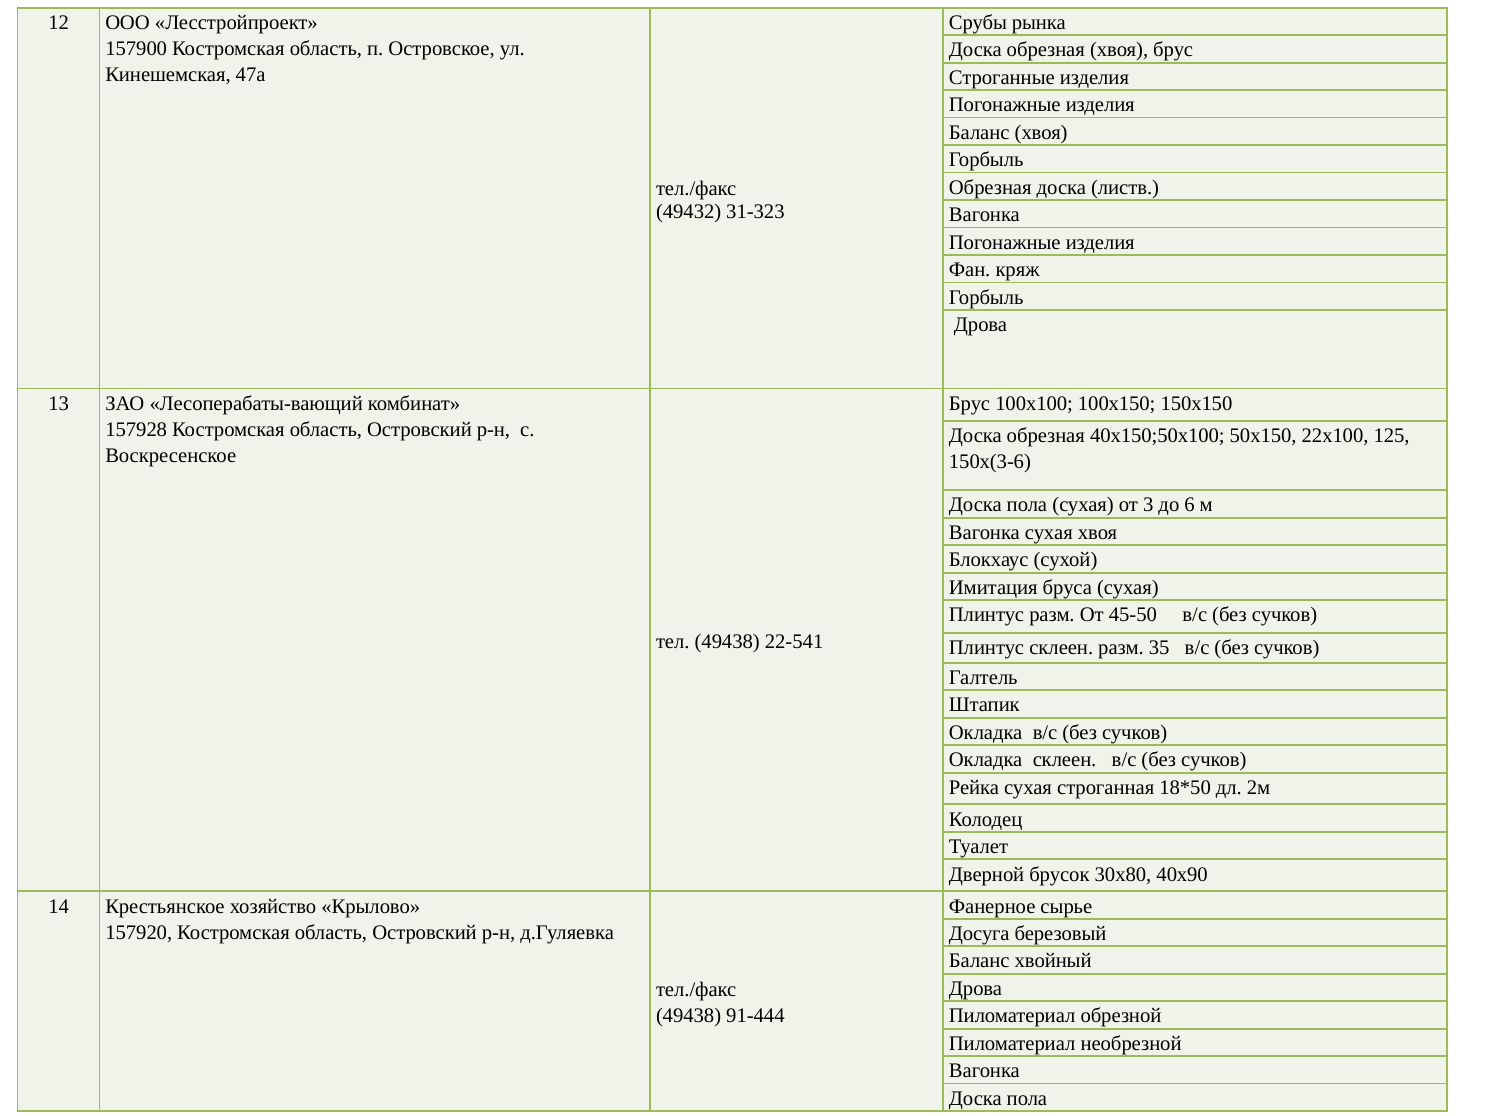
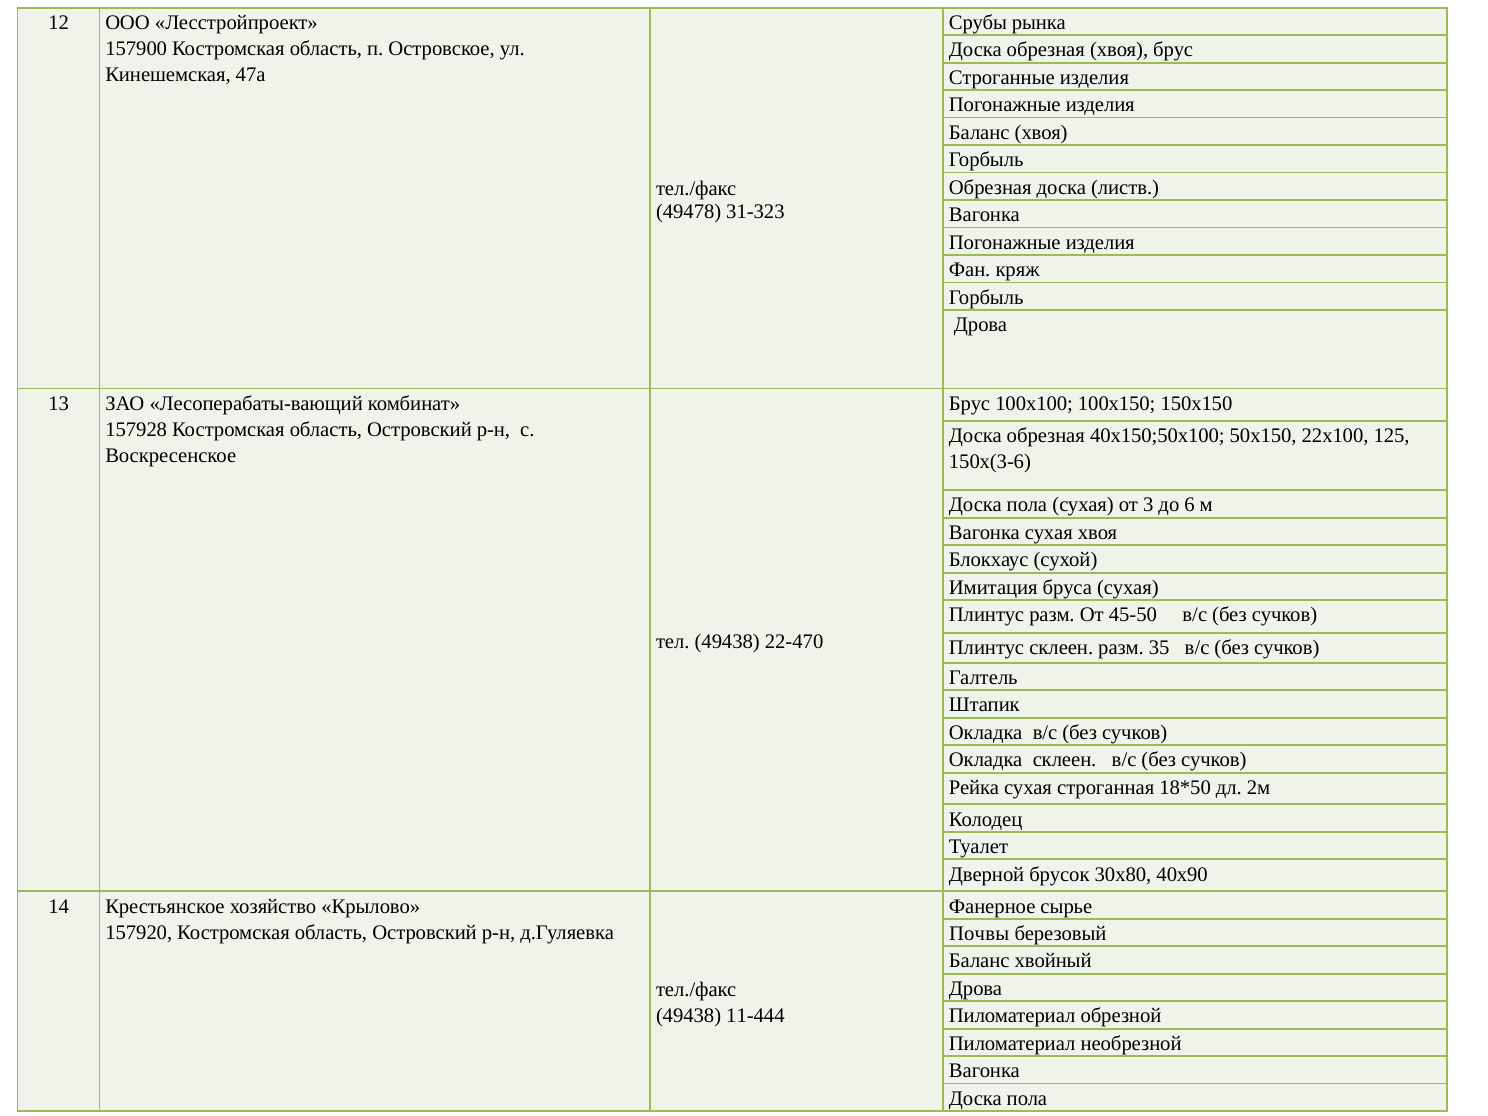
49432: 49432 -> 49478
22-541: 22-541 -> 22-470
Досуга: Досуга -> Почвы
91-444: 91-444 -> 11-444
